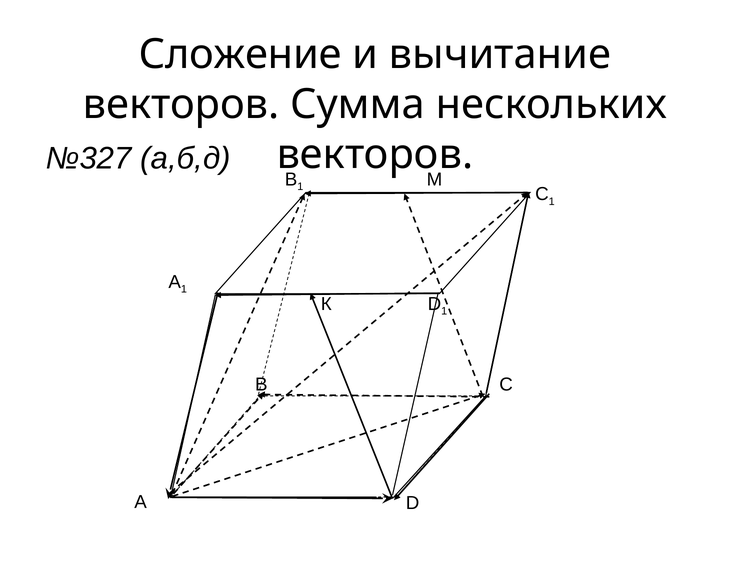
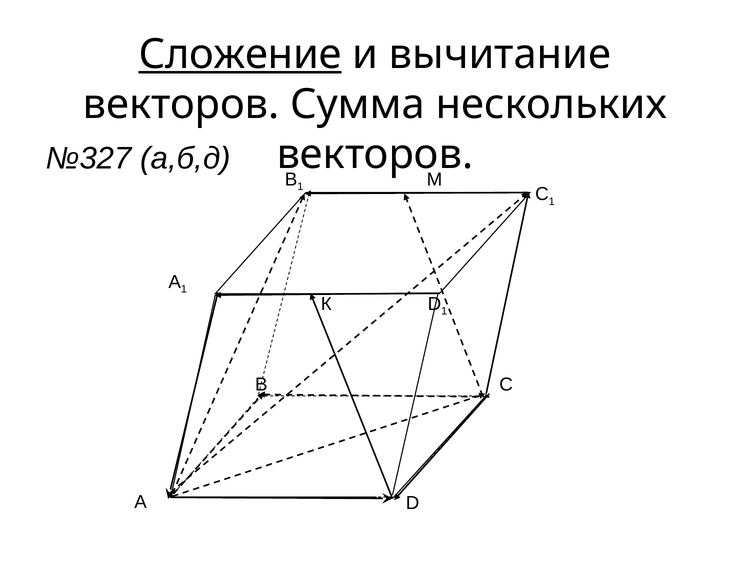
Сложение underline: none -> present
